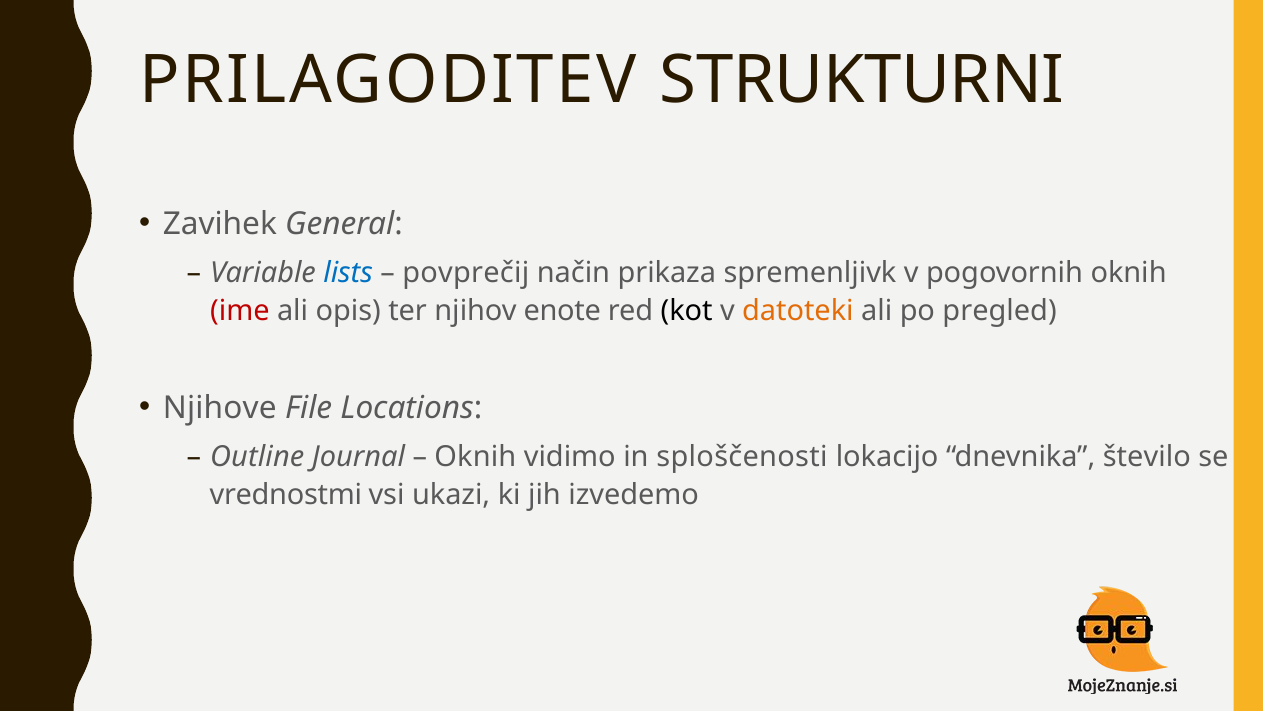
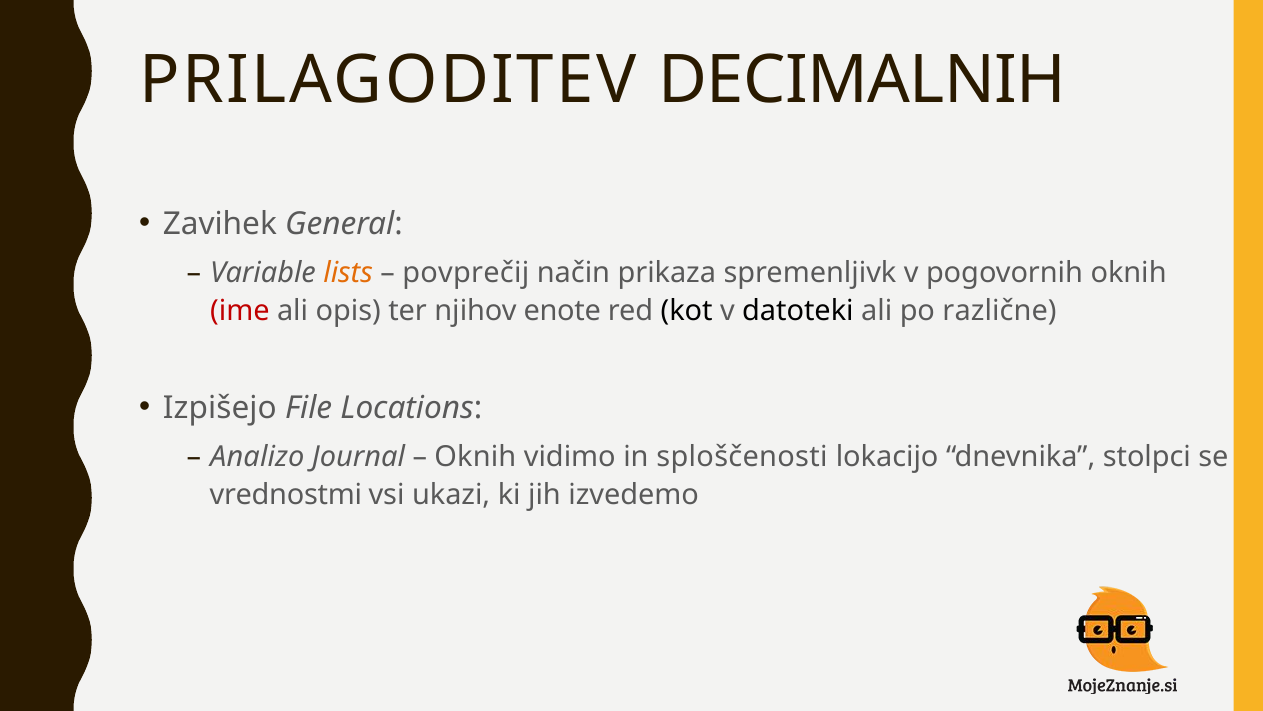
STRUKTURNI: STRUKTURNI -> DECIMALNIH
lists colour: blue -> orange
datoteki colour: orange -> black
pregled: pregled -> različne
Njihove: Njihove -> Izpišejo
Outline: Outline -> Analizo
število: število -> stolpci
